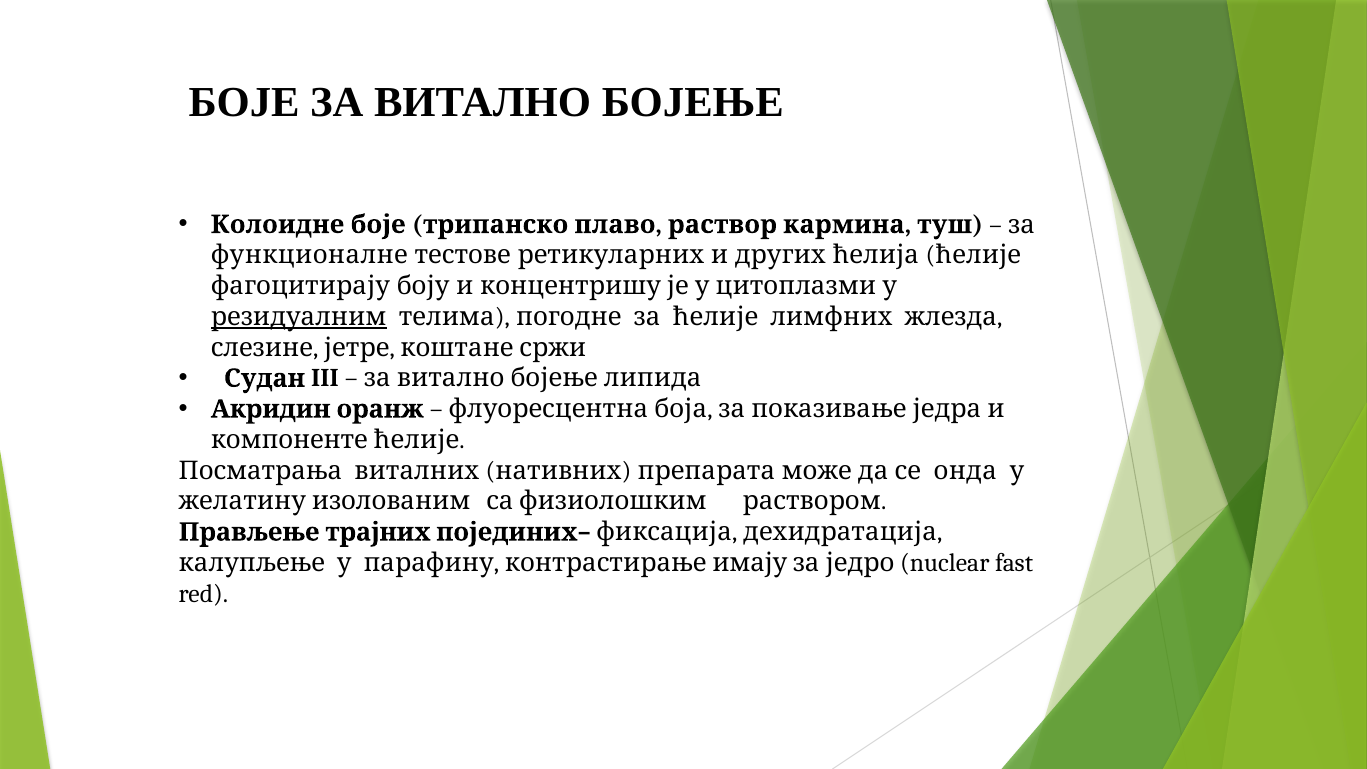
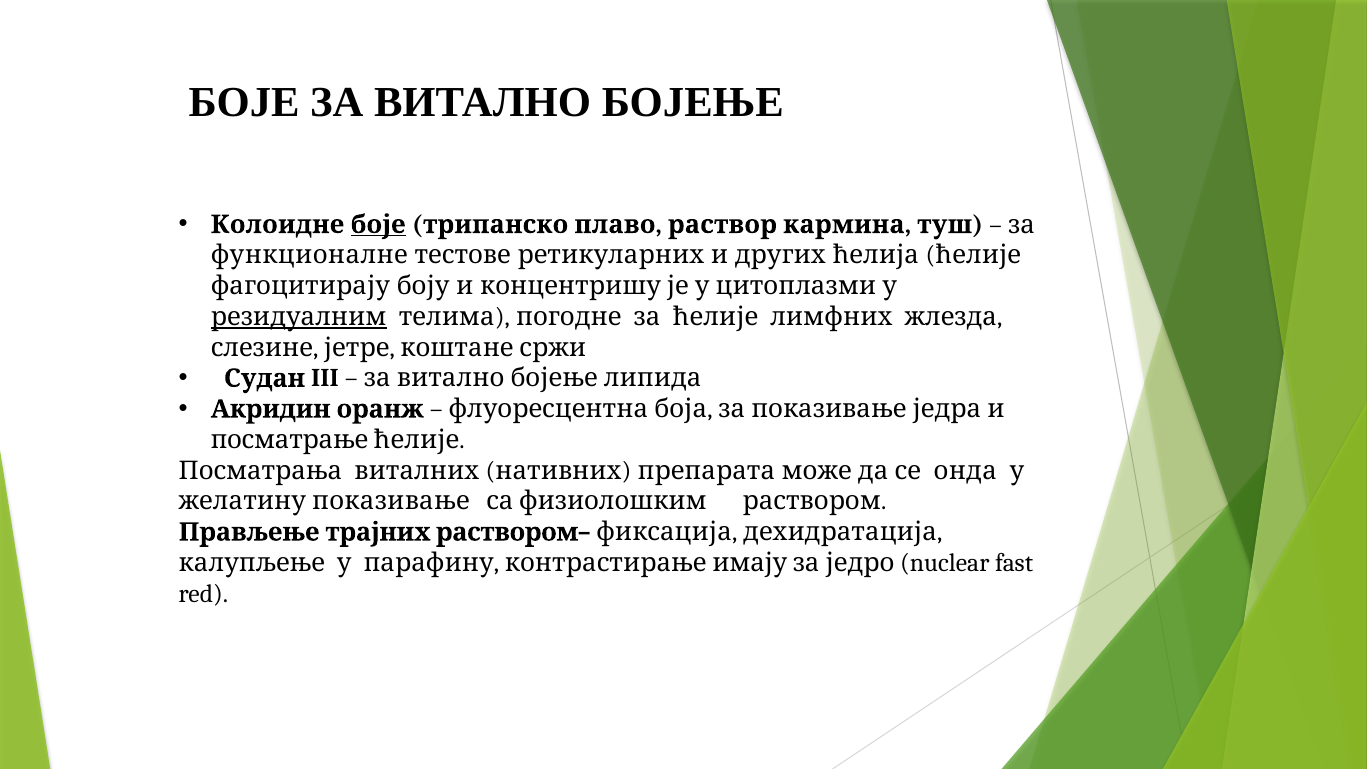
боје at (378, 225) underline: none -> present
компоненте: компоненте -> посматрање
желатину изолованим: изолованим -> показивање
трајних појединих: појединих -> раствором
